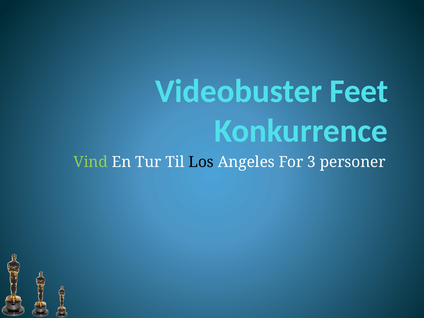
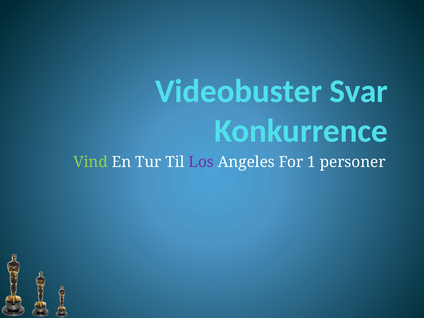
Feet: Feet -> Svar
Los colour: black -> purple
3: 3 -> 1
